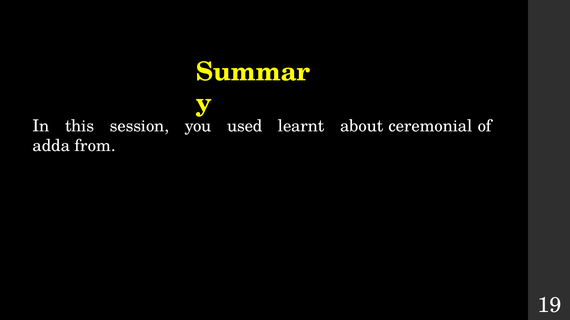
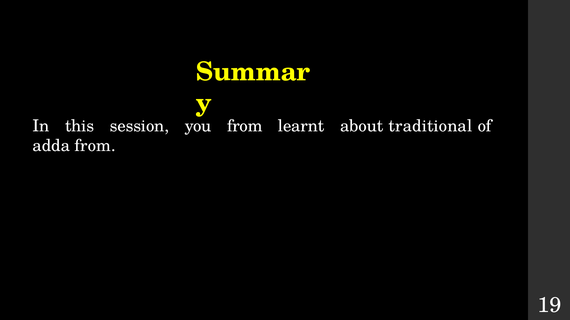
you used: used -> from
ceremonial: ceremonial -> traditional
